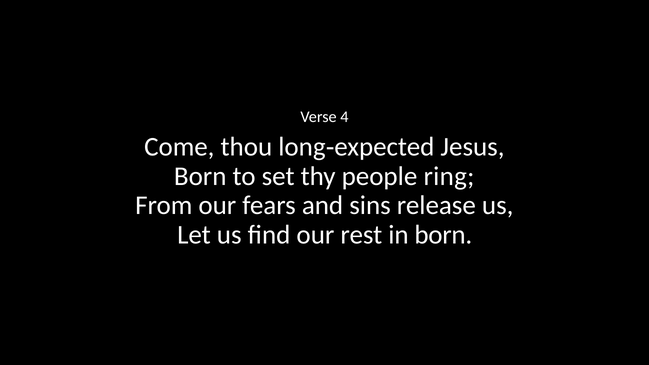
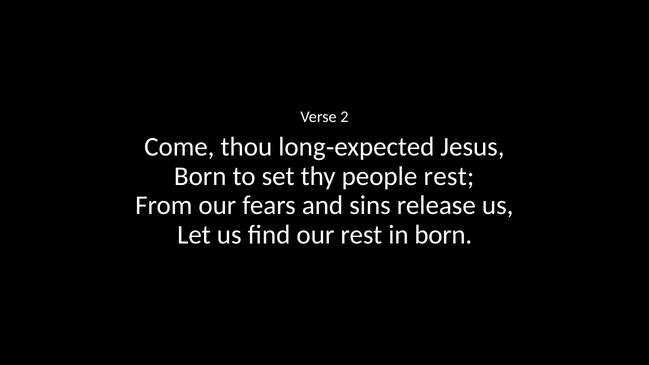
4: 4 -> 2
people ring: ring -> rest
